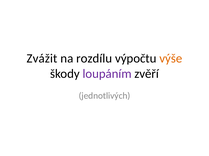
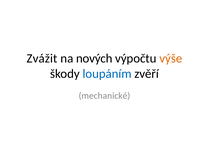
rozdílu: rozdílu -> nových
loupáním colour: purple -> blue
jednotlivých: jednotlivých -> mechanické
